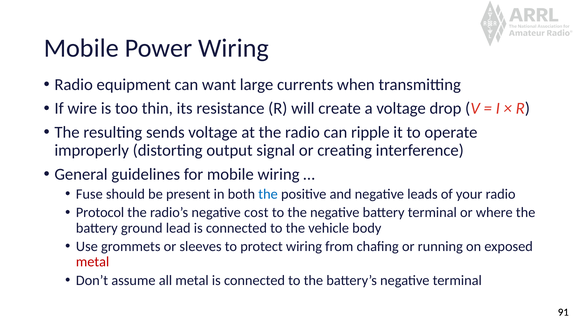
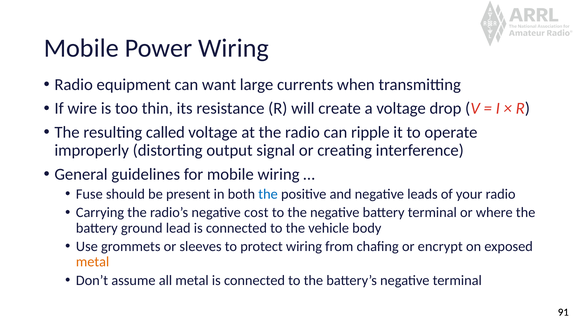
sends: sends -> called
Protocol: Protocol -> Carrying
running: running -> encrypt
metal at (93, 262) colour: red -> orange
